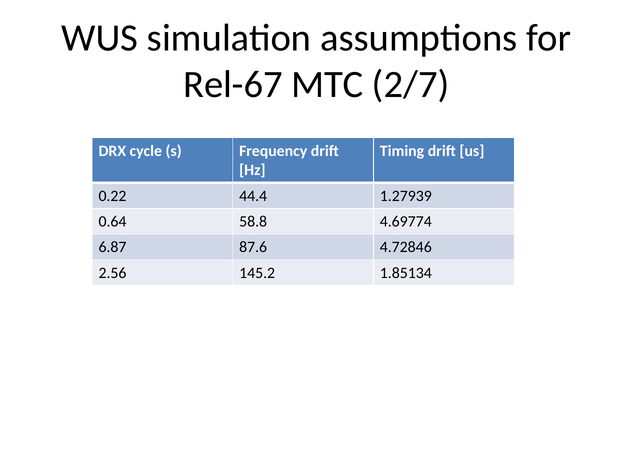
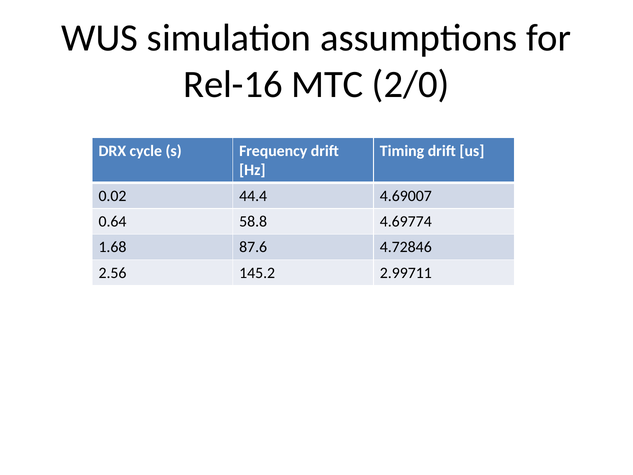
Rel-67: Rel-67 -> Rel-16
2/7: 2/7 -> 2/0
0.22: 0.22 -> 0.02
1.27939: 1.27939 -> 4.69007
6.87: 6.87 -> 1.68
1.85134: 1.85134 -> 2.99711
